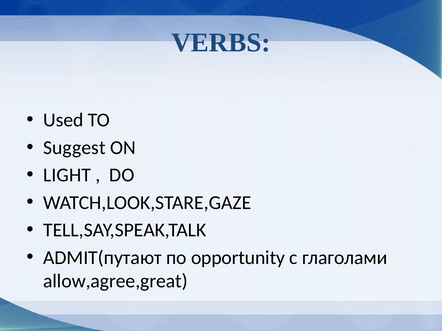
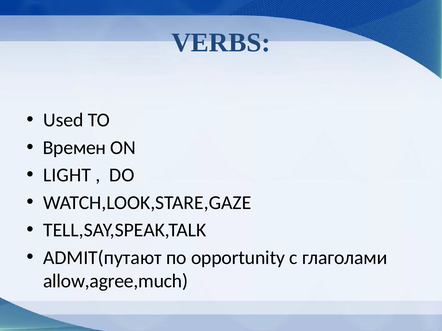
Suggest: Suggest -> Времен
allow,agree,great: allow,agree,great -> allow,agree,much
